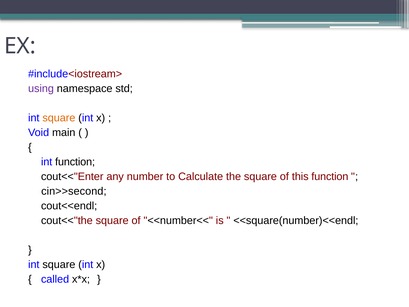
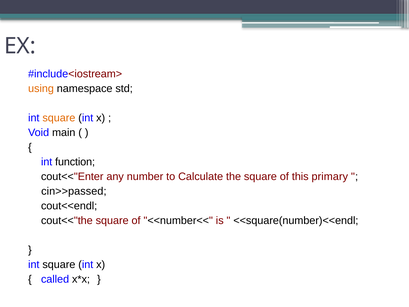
using colour: purple -> orange
this function: function -> primary
cin>>second: cin>>second -> cin>>passed
